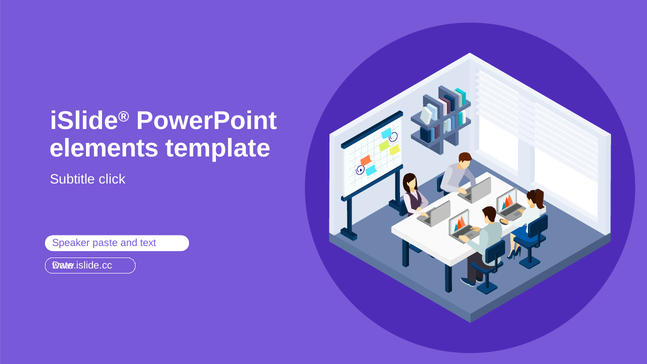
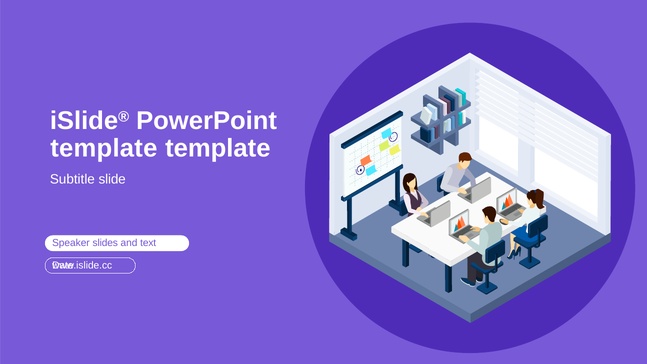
elements at (104, 148): elements -> template
click: click -> slide
paste: paste -> slides
